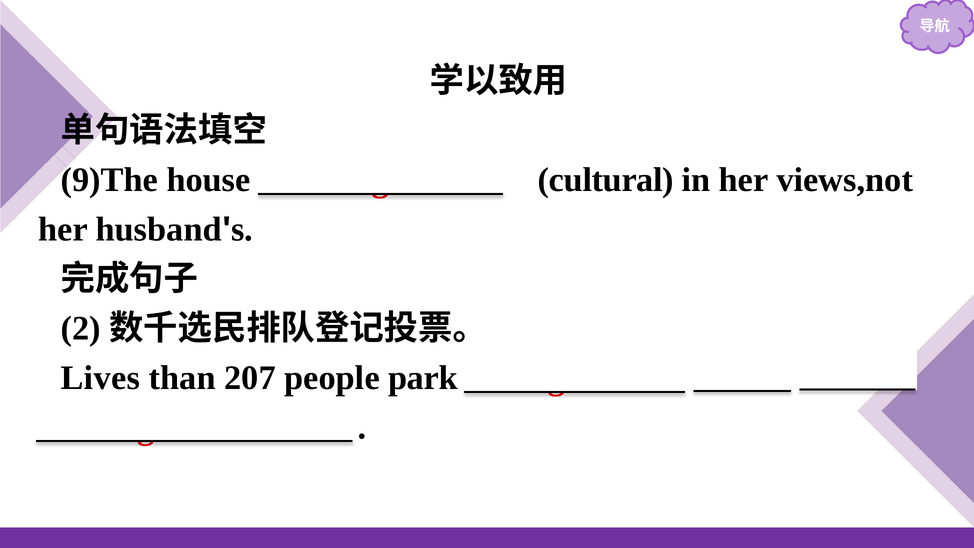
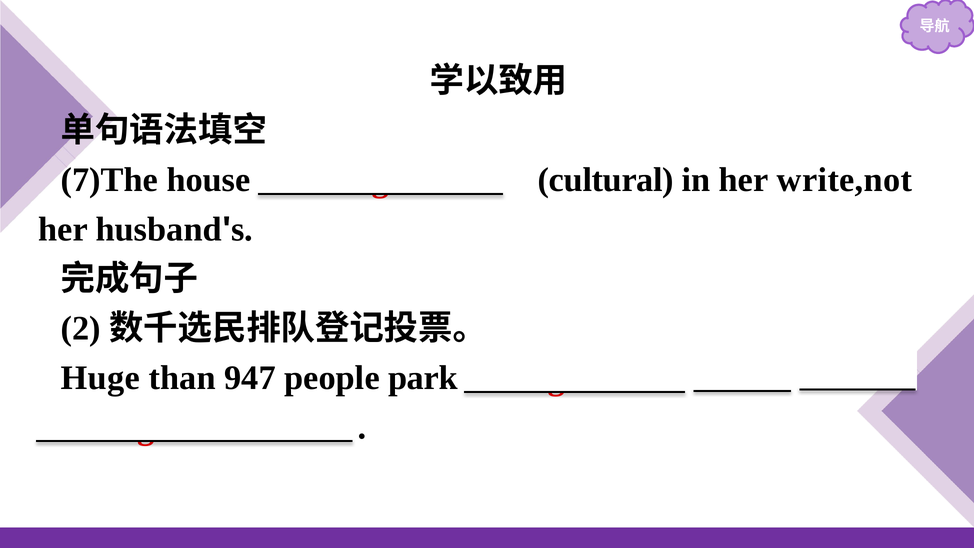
9)The: 9)The -> 7)The
views,not: views,not -> write,not
Lives: Lives -> Huge
207: 207 -> 947
